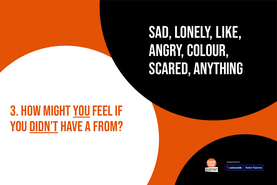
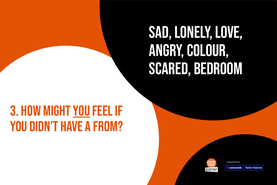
like: like -> love
anything: anything -> bedroom
didn’t underline: present -> none
